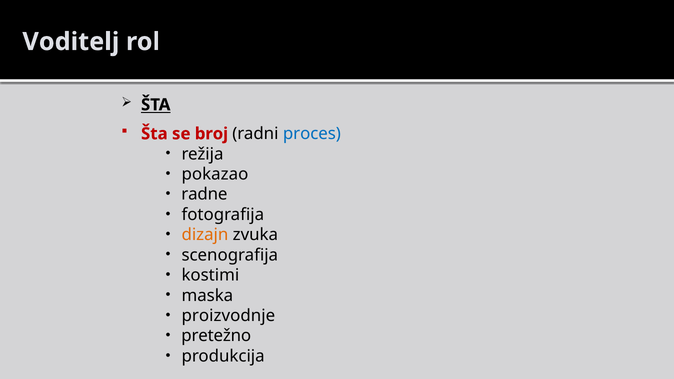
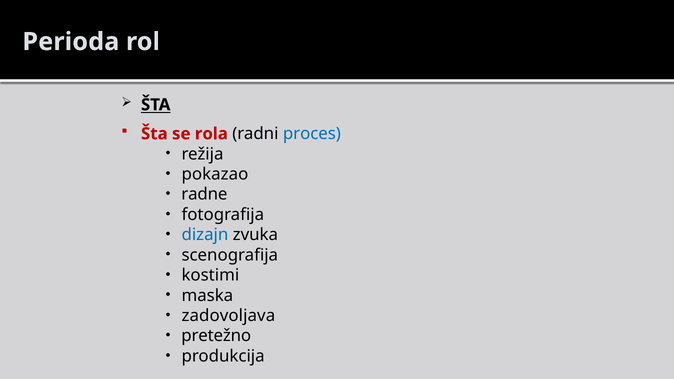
Voditelj: Voditelj -> Perioda
broj: broj -> rola
dizajn colour: orange -> blue
proizvodnje: proizvodnje -> zadovoljava
